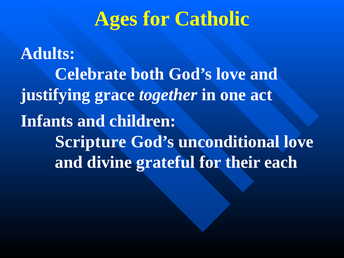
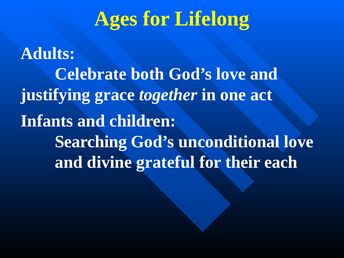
Catholic: Catholic -> Lifelong
Scripture: Scripture -> Searching
